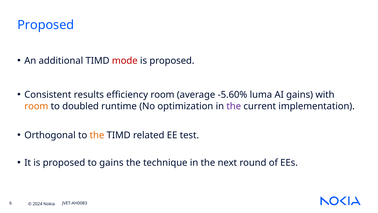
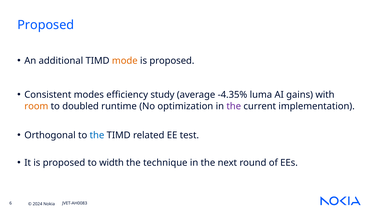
mode colour: red -> orange
results: results -> modes
efficiency room: room -> study
-5.60%: -5.60% -> -4.35%
the at (97, 135) colour: orange -> blue
to gains: gains -> width
